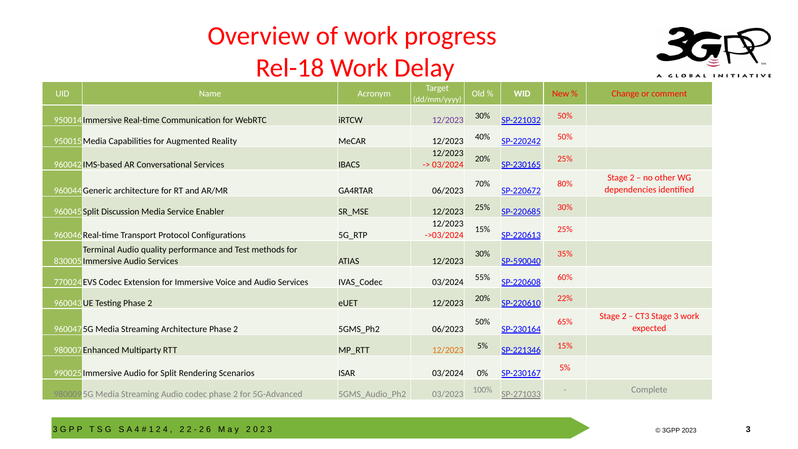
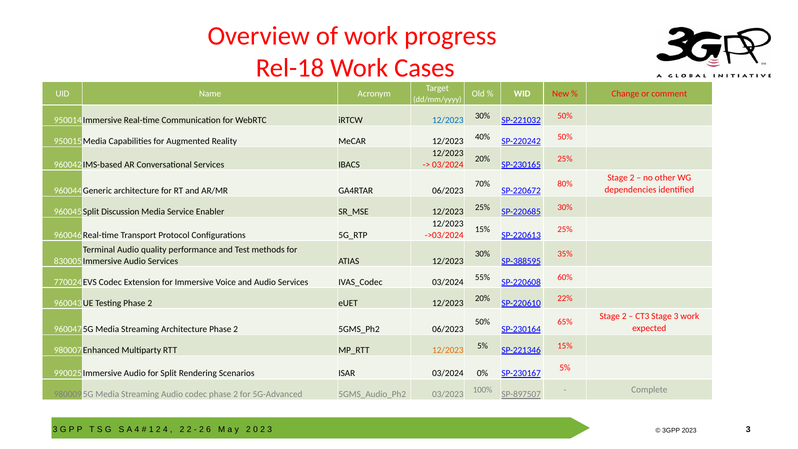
Delay: Delay -> Cases
12/2023 at (448, 120) colour: purple -> blue
SP-590040: SP-590040 -> SP-388595
SP-271033: SP-271033 -> SP-897507
